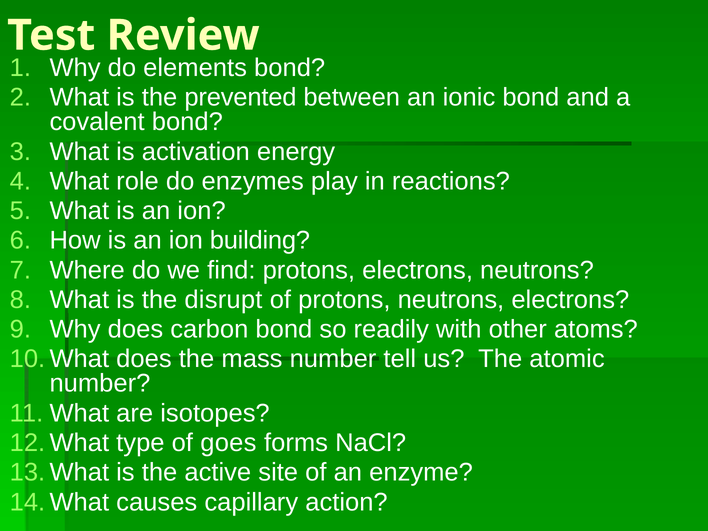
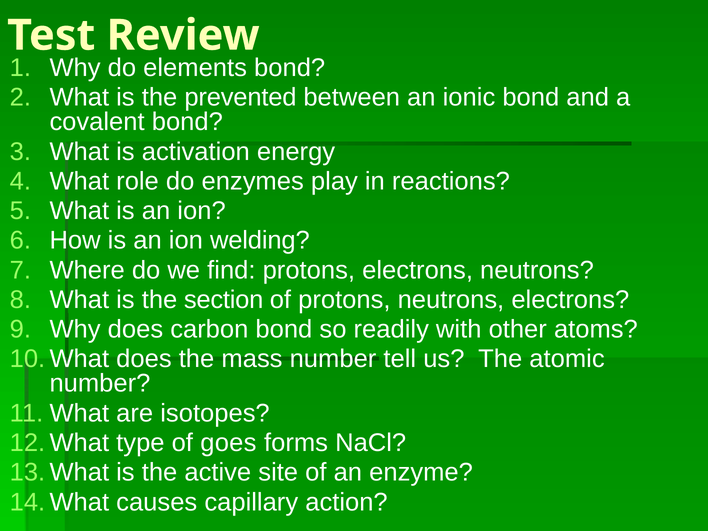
building: building -> welding
disrupt: disrupt -> section
